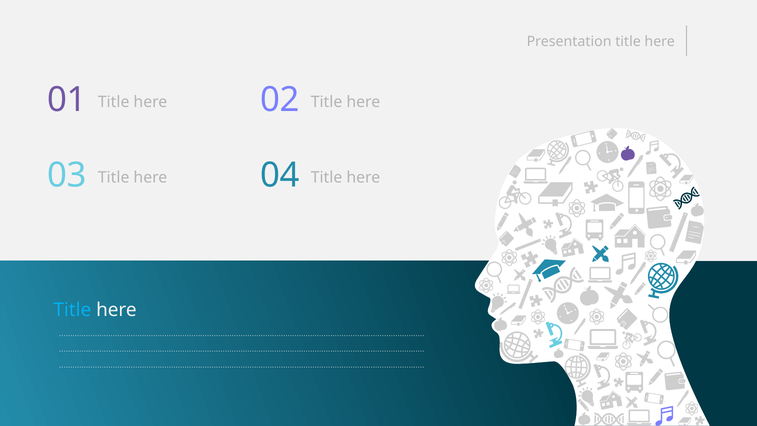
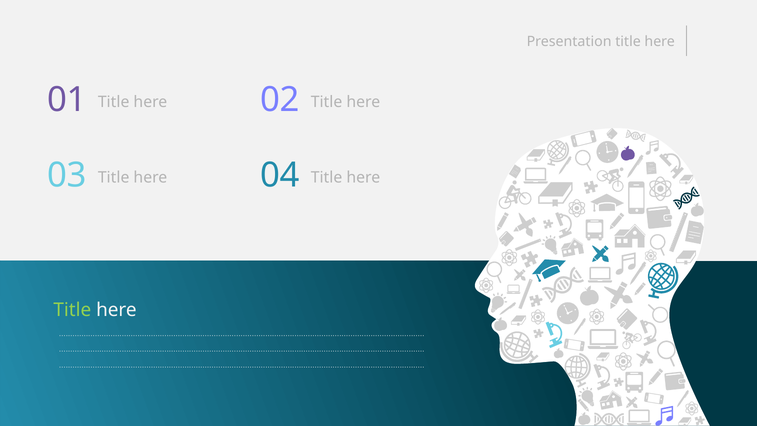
Title at (72, 310) colour: light blue -> light green
